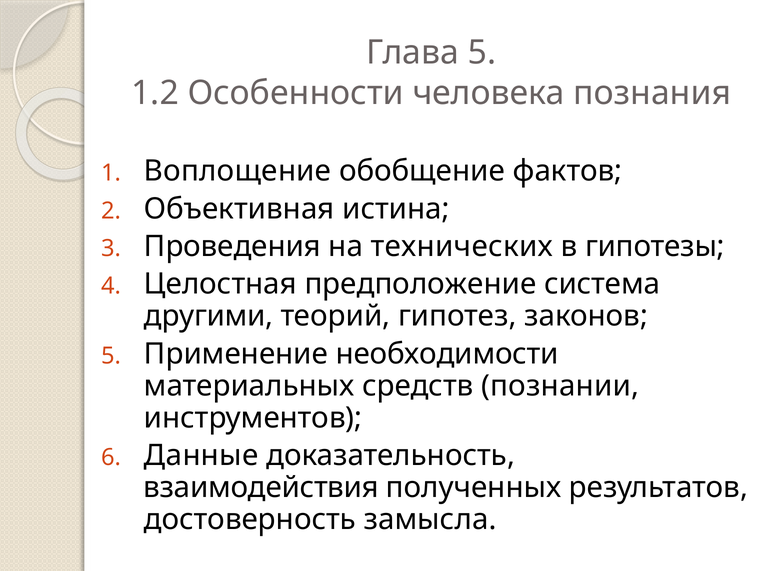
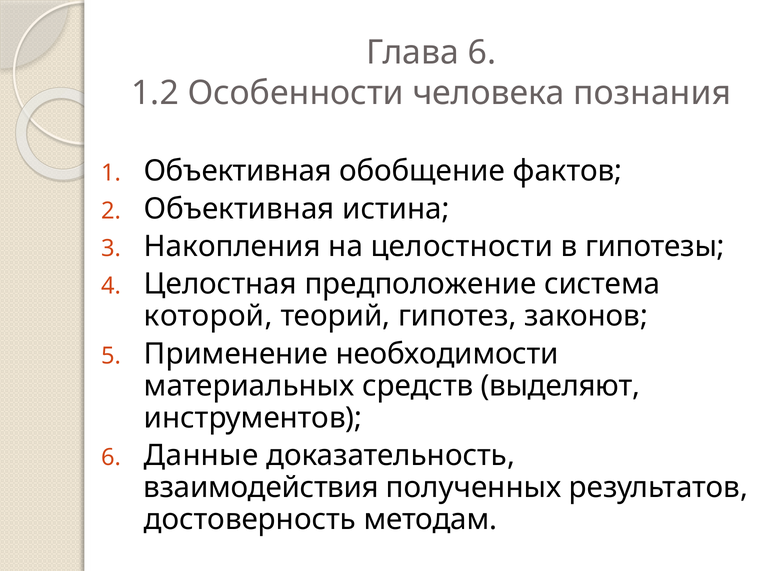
Глава 5: 5 -> 6
1 Воплощение: Воплощение -> Объективная
Проведения: Проведения -> Накопления
технических: технических -> целостности
другими: другими -> которой
познании: познании -> выделяют
замысла: замысла -> методам
